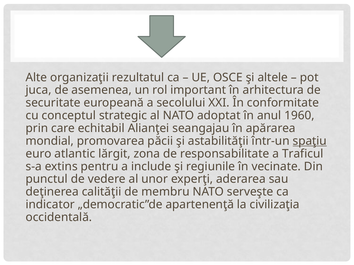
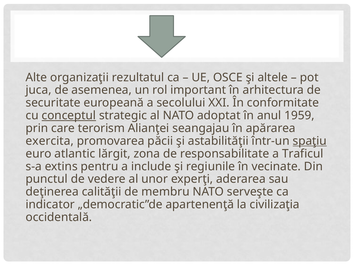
conceptul underline: none -> present
1960: 1960 -> 1959
echitabil: echitabil -> terorism
mondial: mondial -> exercita
